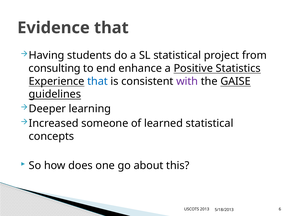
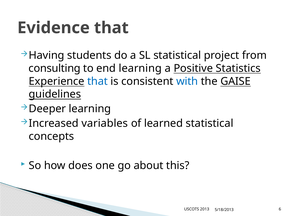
end enhance: enhance -> learning
with colour: purple -> blue
someone: someone -> variables
